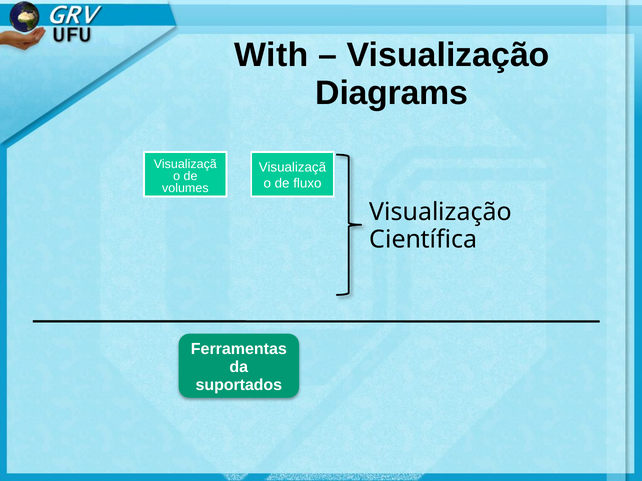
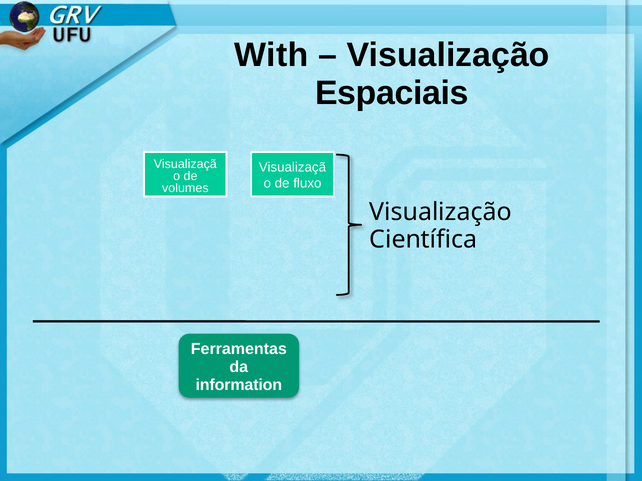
Diagrams: Diagrams -> Espaciais
suportados: suportados -> information
